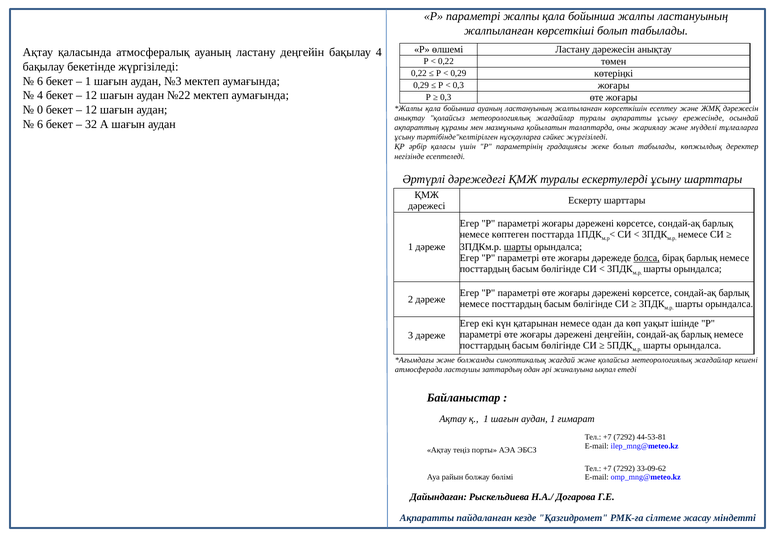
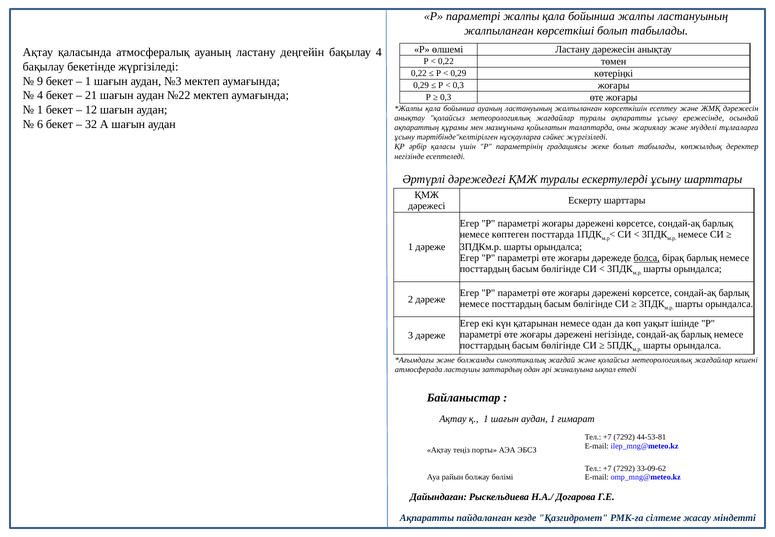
6 at (40, 81): 6 -> 9
12 at (91, 95): 12 -> 21
0 at (40, 110): 0 -> 1
шарты at (518, 247) underline: present -> none
дәрежені деңгейін: деңгейін -> негізінде
